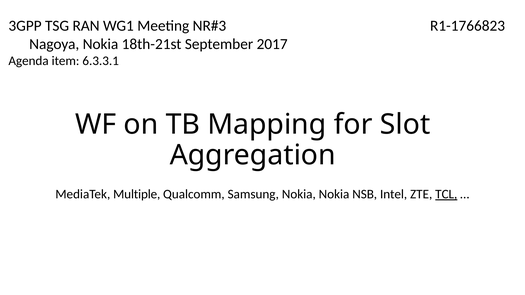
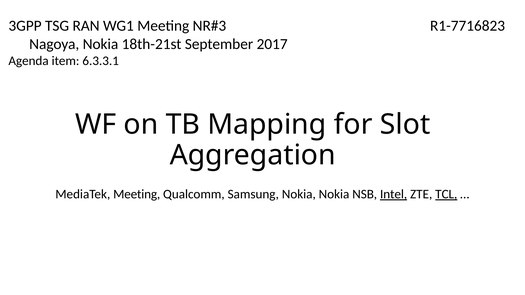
R1-1766823: R1-1766823 -> R1-7716823
MediaTek Multiple: Multiple -> Meeting
Intel underline: none -> present
